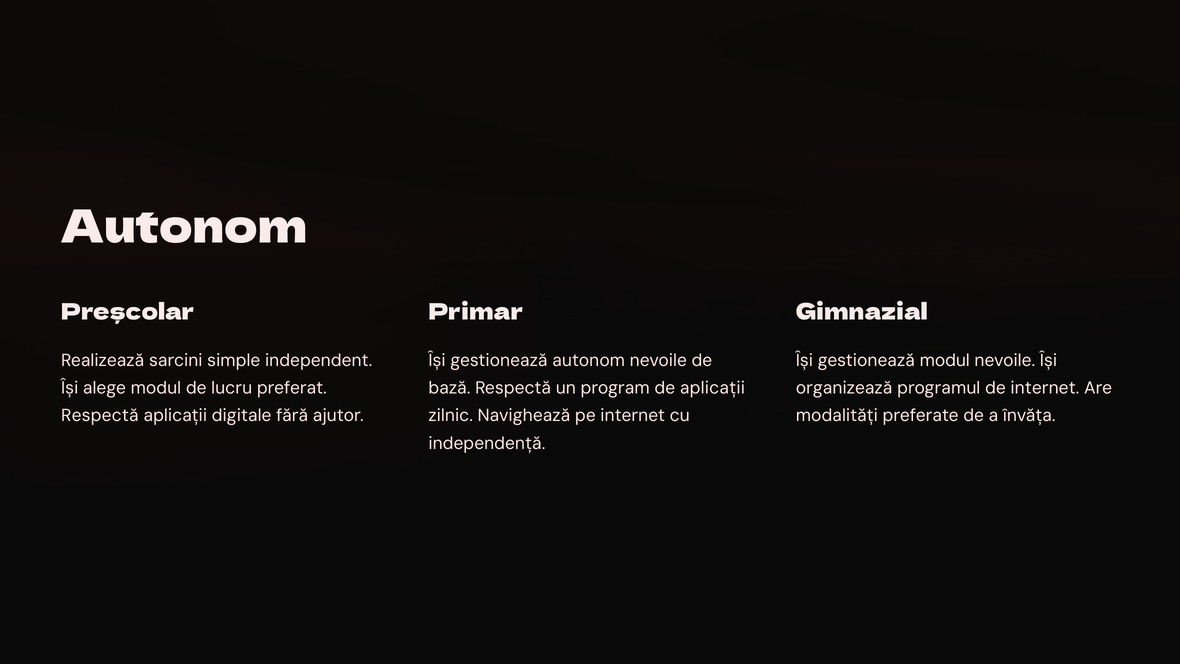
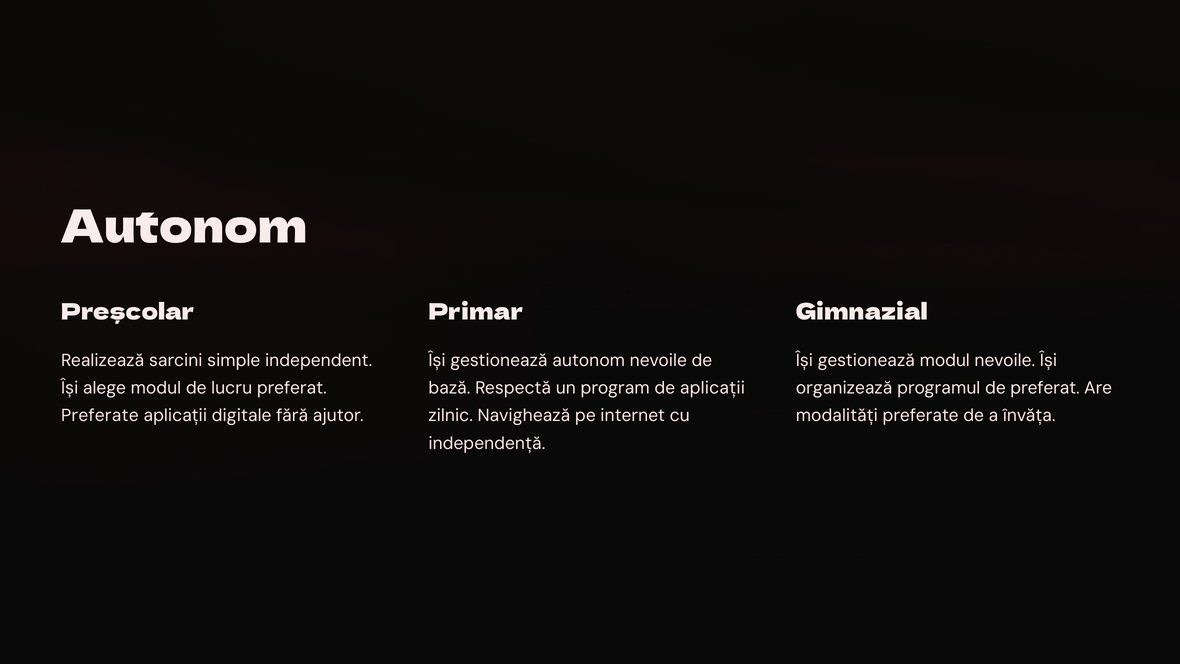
de internet: internet -> preferat
Respectă at (100, 416): Respectă -> Preferate
